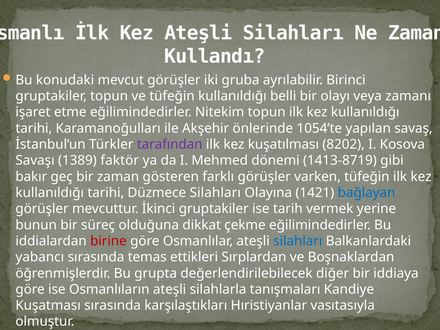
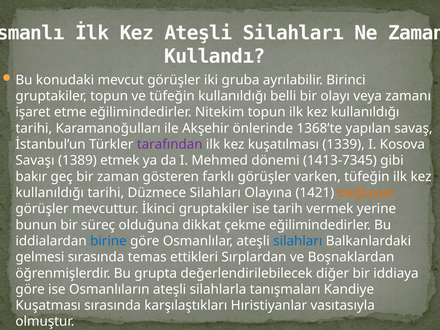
1054’te: 1054’te -> 1368’te
8202: 8202 -> 1339
faktör: faktör -> etmek
1413-8719: 1413-8719 -> 1413-7345
bağlayan colour: blue -> orange
birine colour: red -> blue
yabancı: yabancı -> gelmesi
